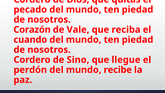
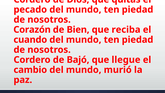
Vale: Vale -> Bien
Sino: Sino -> Bajó
perdón: perdón -> cambio
recibe: recibe -> murió
